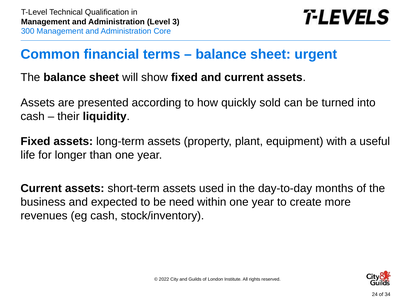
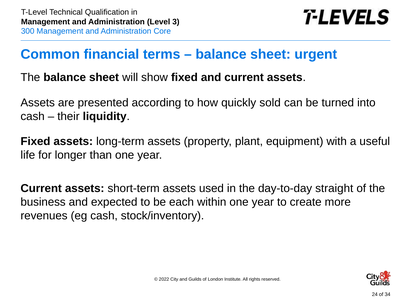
months: months -> straight
need: need -> each
